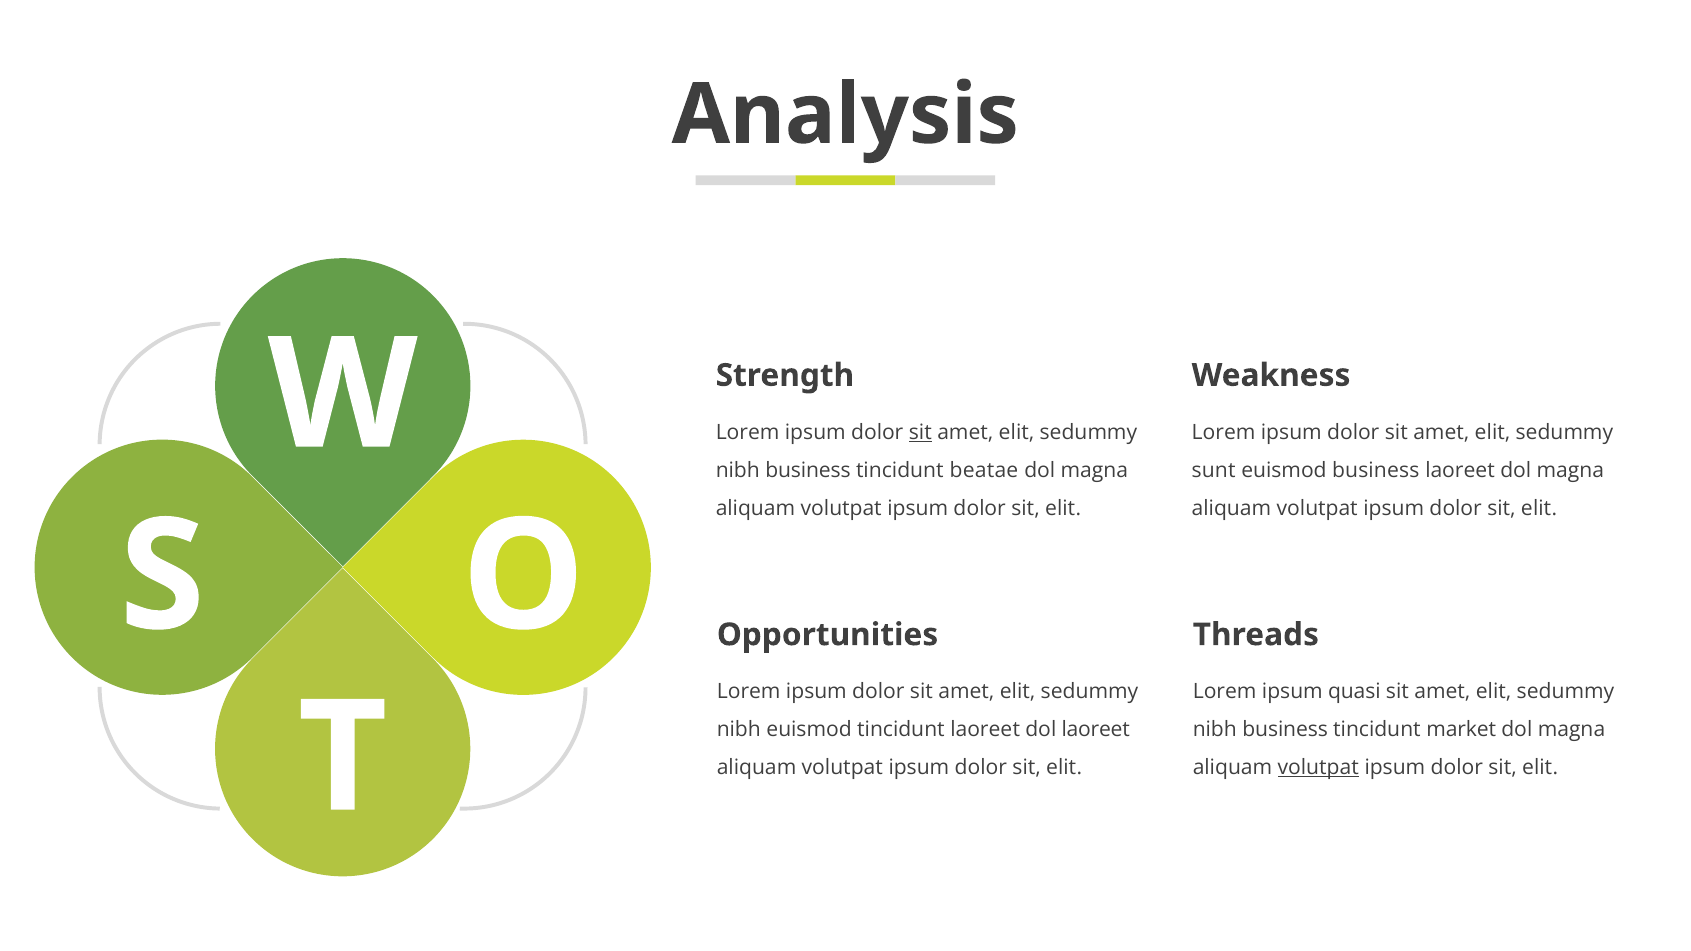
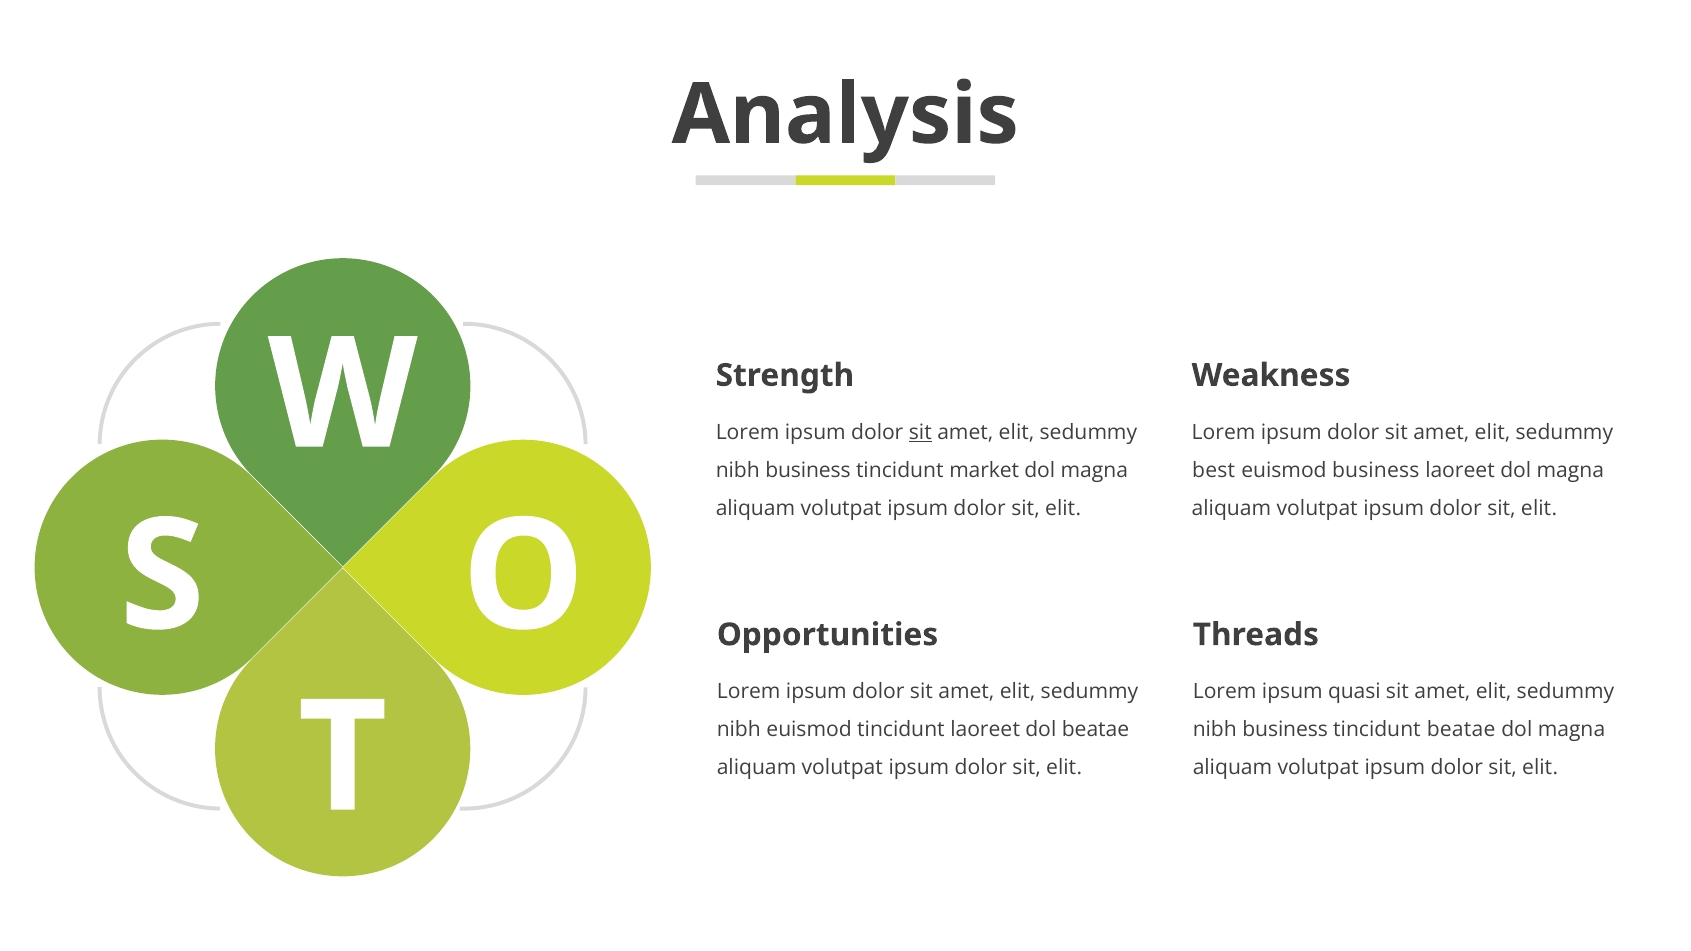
beatae: beatae -> market
sunt: sunt -> best
dol laoreet: laoreet -> beatae
tincidunt market: market -> beatae
volutpat at (1318, 768) underline: present -> none
